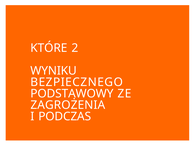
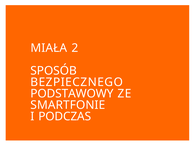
KTÓRE: KTÓRE -> MIAŁA
WYNIKU: WYNIKU -> SPOSÓB
ZAGROŻENIA: ZAGROŻENIA -> SMARTFONIE
